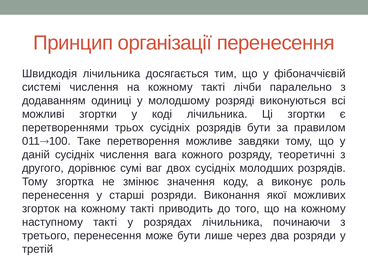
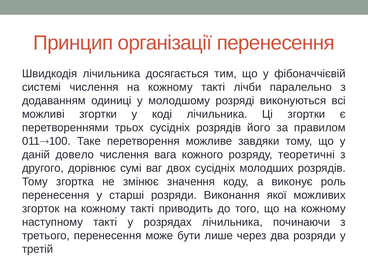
розрядів бути: бути -> його
даній сусідніх: сусідніх -> довело
